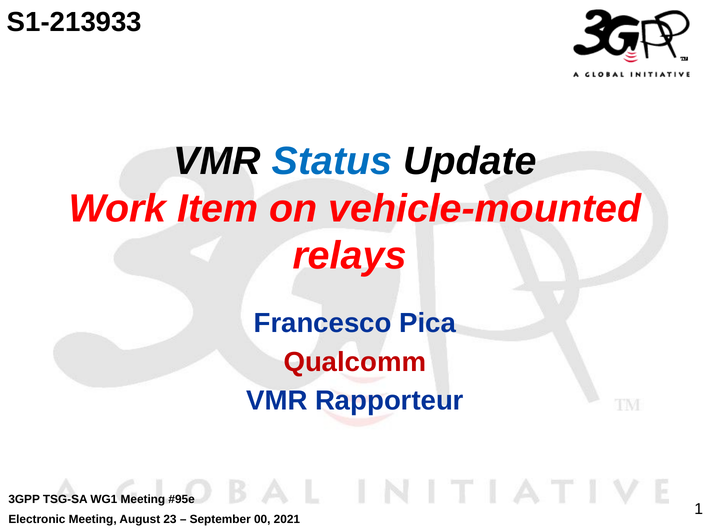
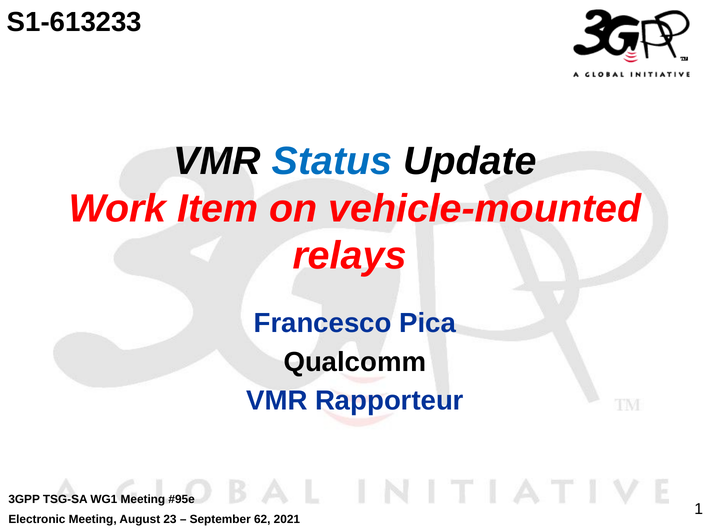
S1-213933: S1-213933 -> S1-613233
Qualcomm colour: red -> black
00: 00 -> 62
